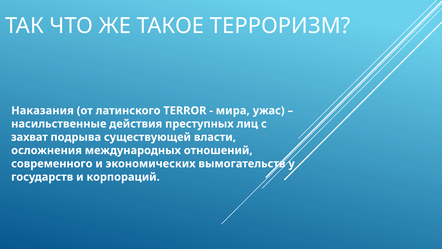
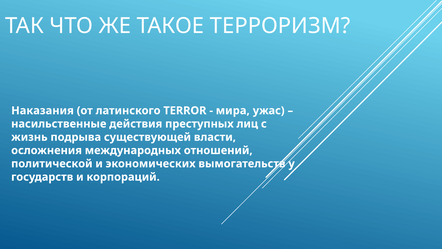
захват: захват -> жизнь
современного: современного -> политической
